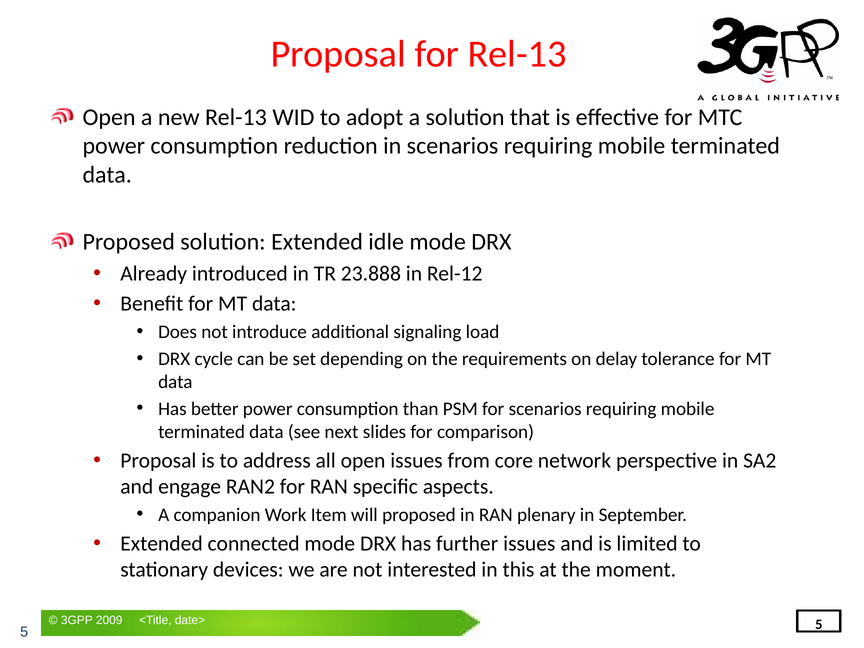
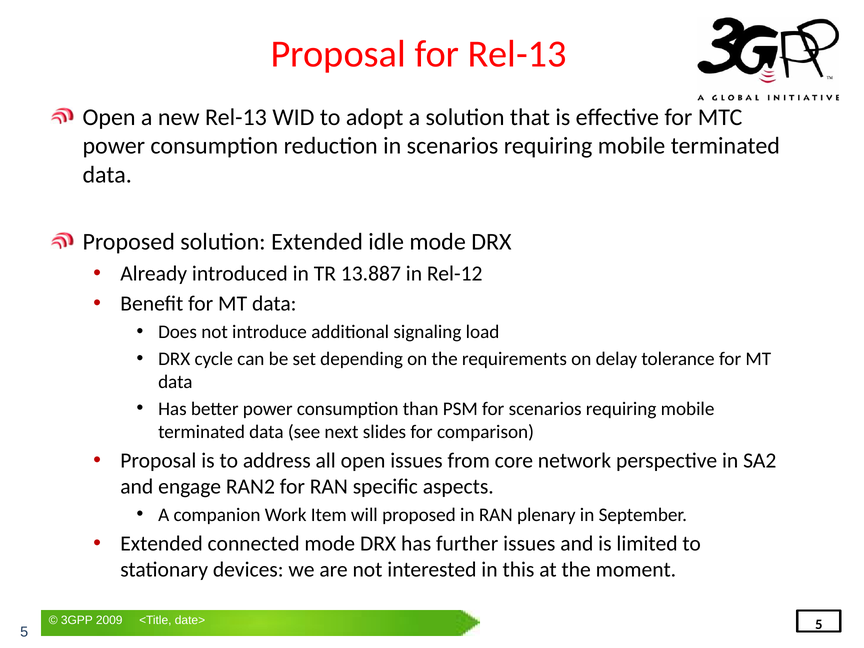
23.888: 23.888 -> 13.887
